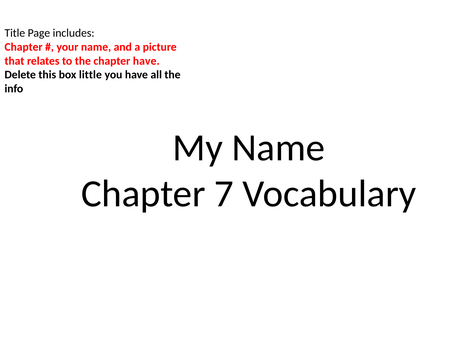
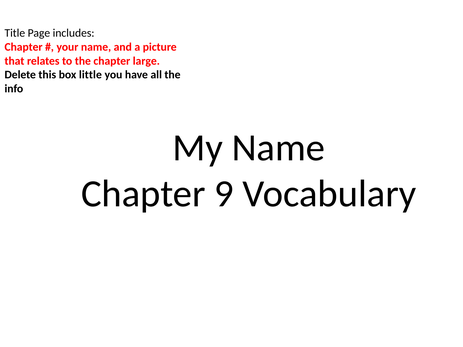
chapter have: have -> large
7: 7 -> 9
